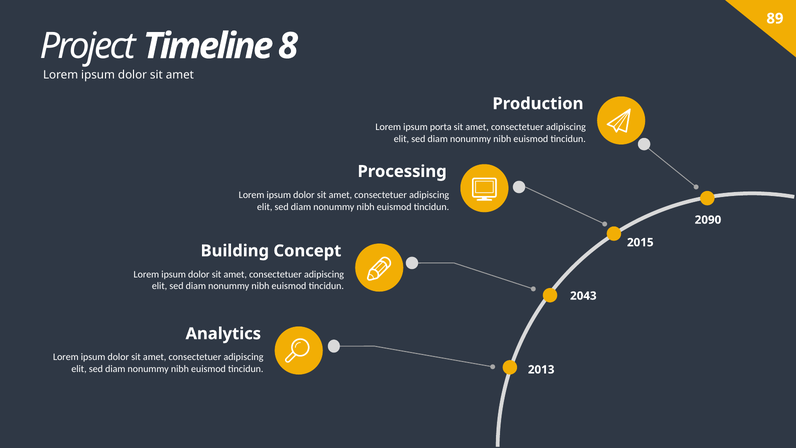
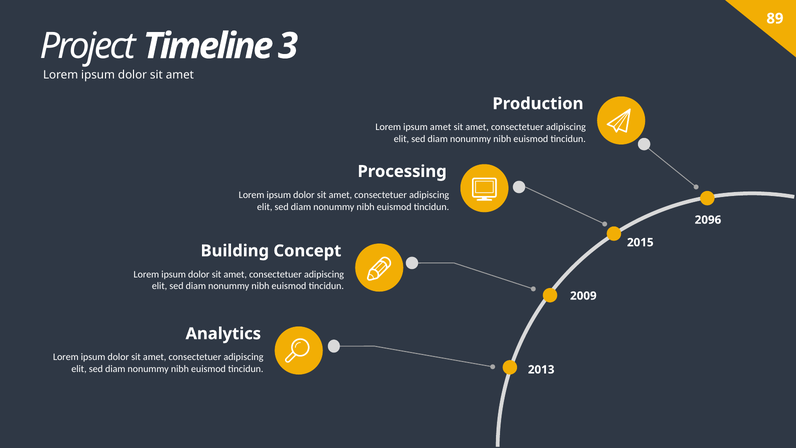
8: 8 -> 3
ipsum porta: porta -> amet
2090: 2090 -> 2096
2043: 2043 -> 2009
